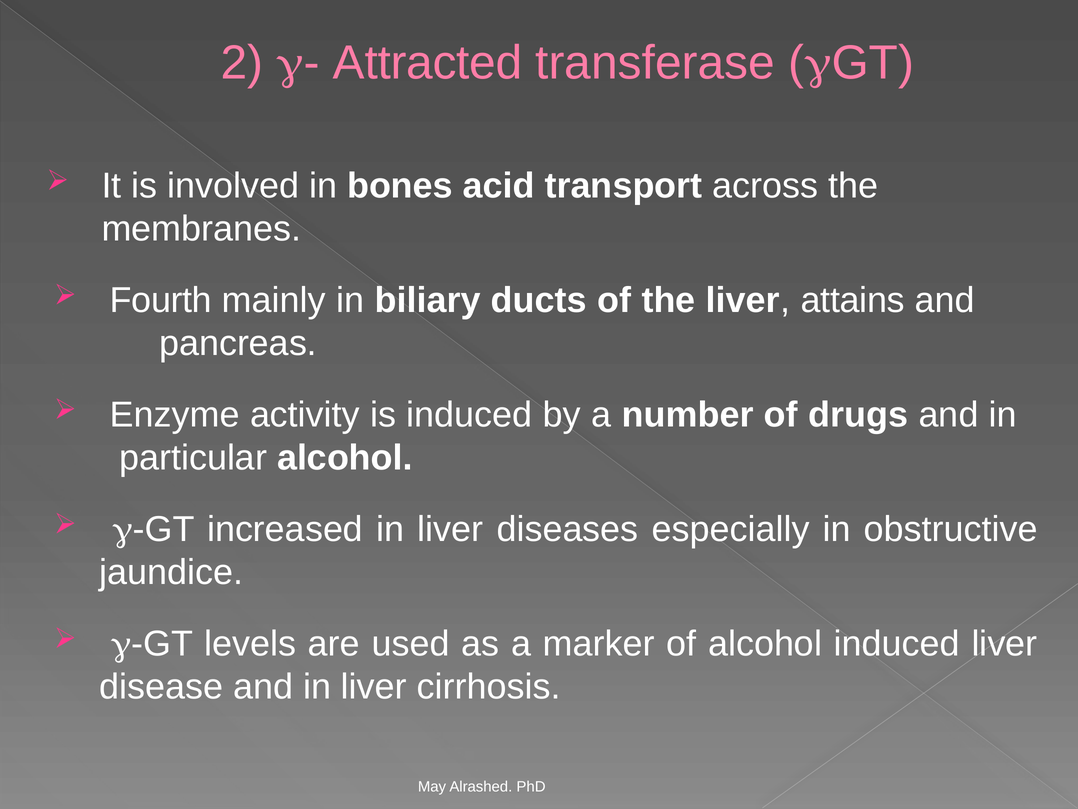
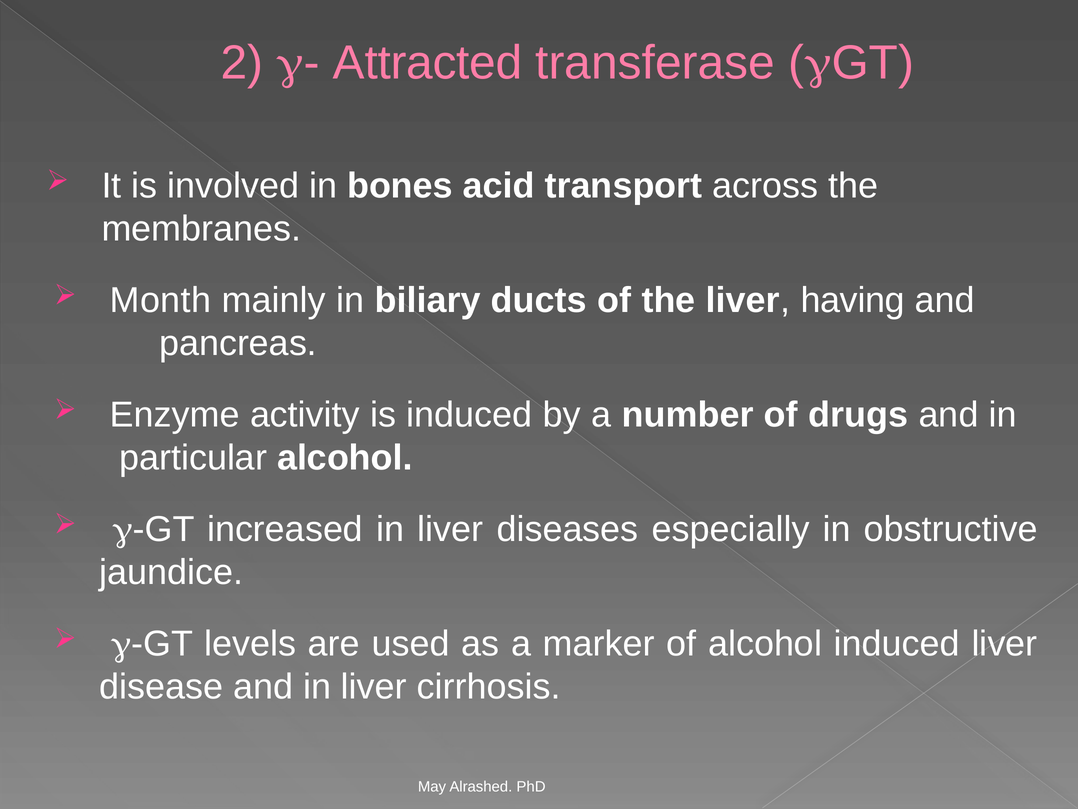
Fourth: Fourth -> Month
attains: attains -> having
